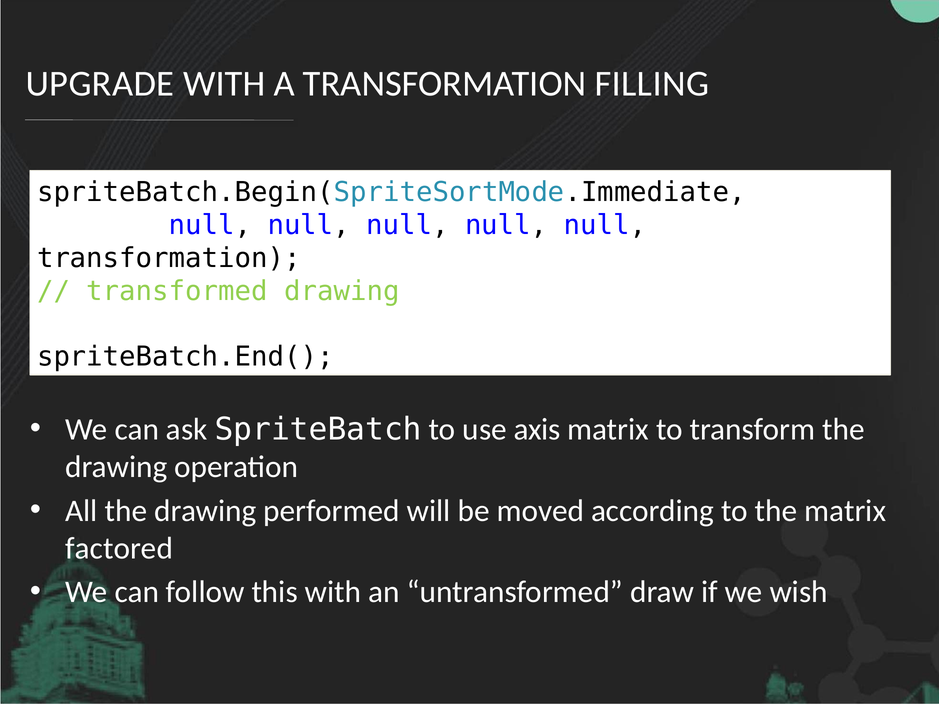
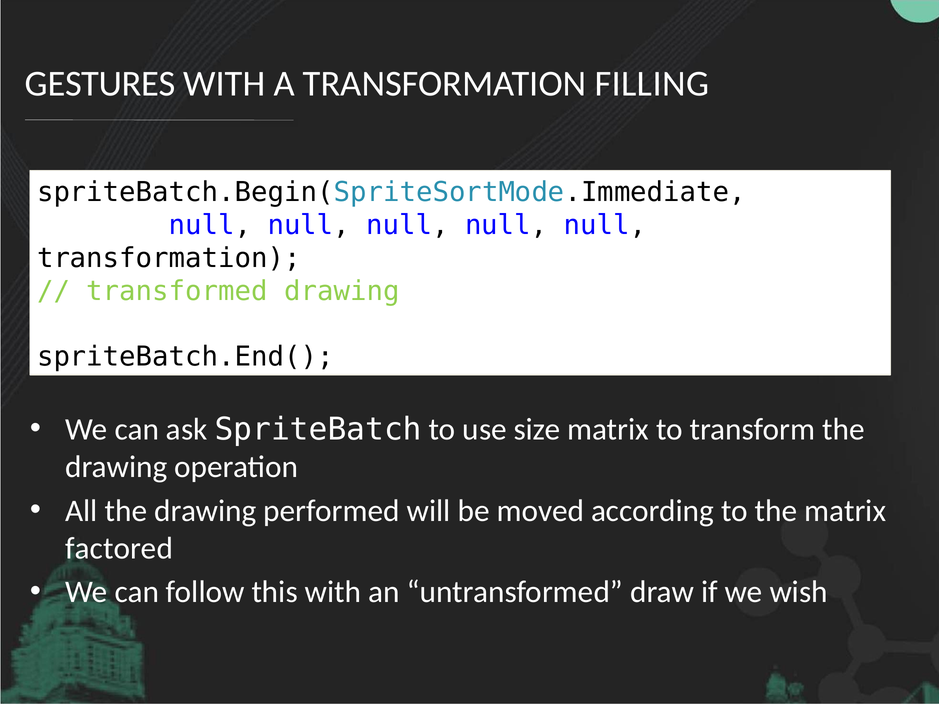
UPGRADE: UPGRADE -> GESTURES
axis: axis -> size
